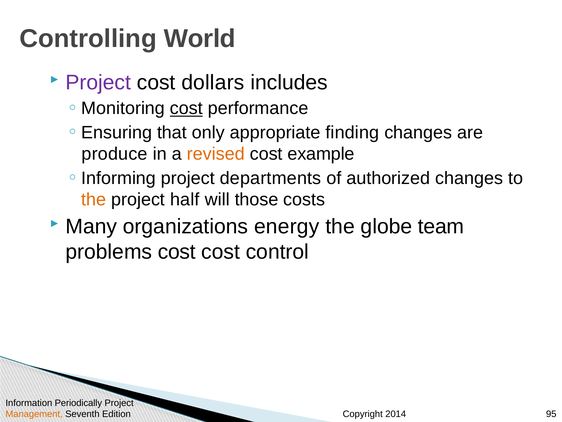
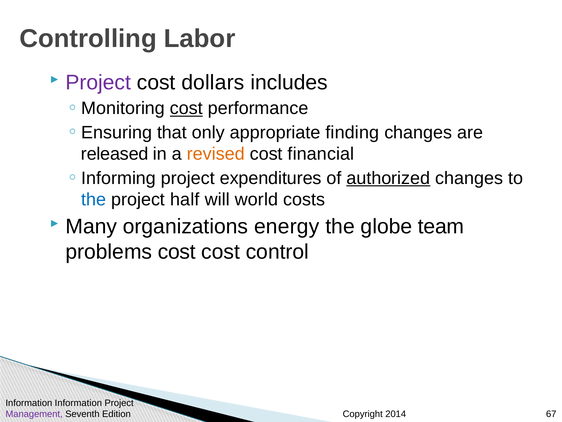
World: World -> Labor
produce: produce -> released
example: example -> financial
departments: departments -> expenditures
authorized underline: none -> present
the at (94, 199) colour: orange -> blue
those: those -> world
Information Periodically: Periodically -> Information
Management colour: orange -> purple
95: 95 -> 67
